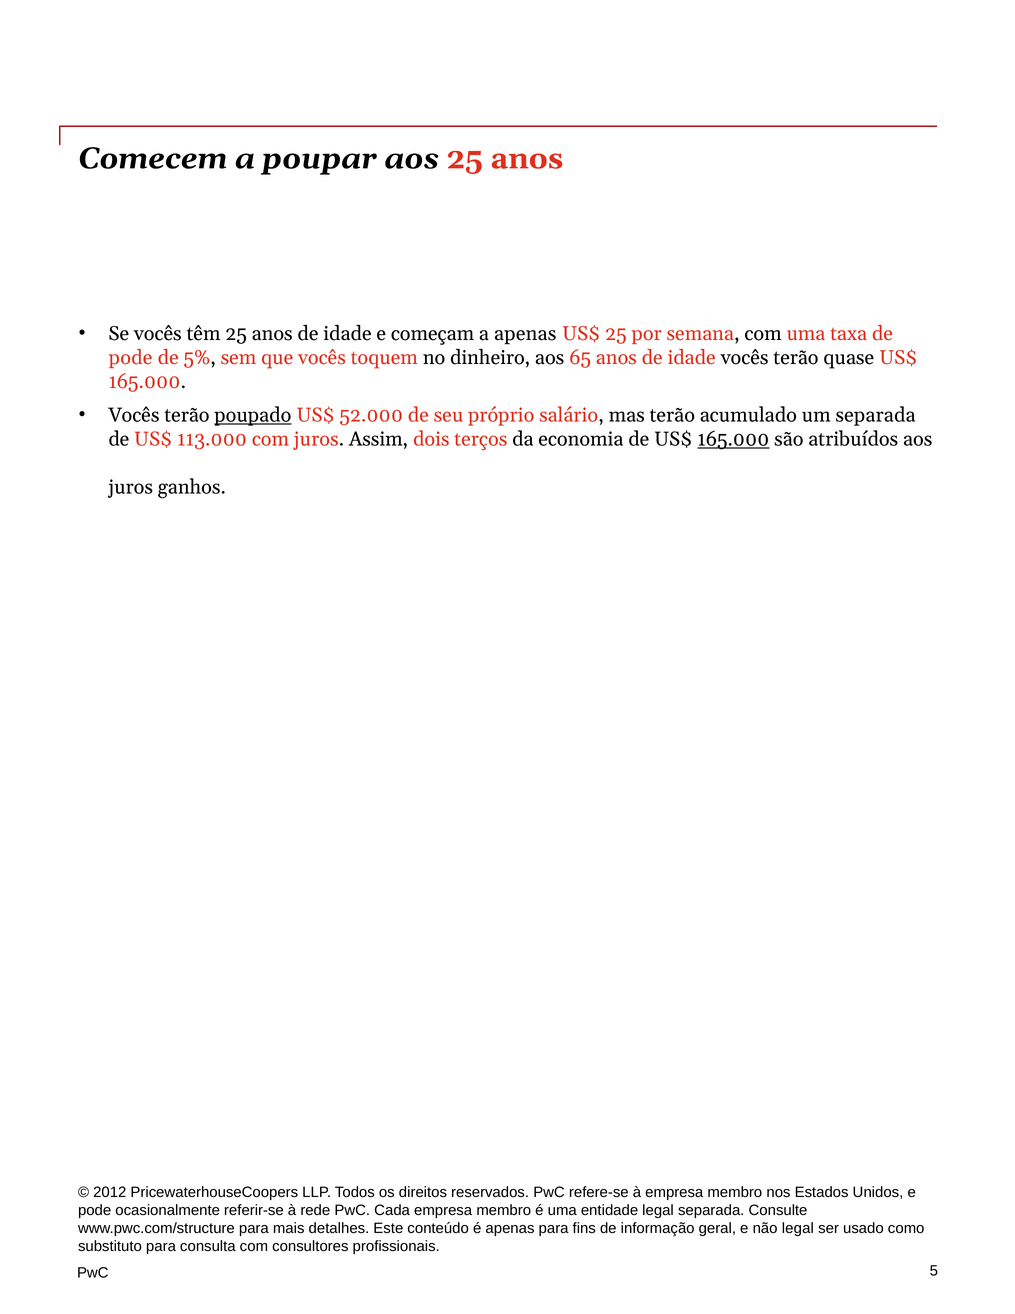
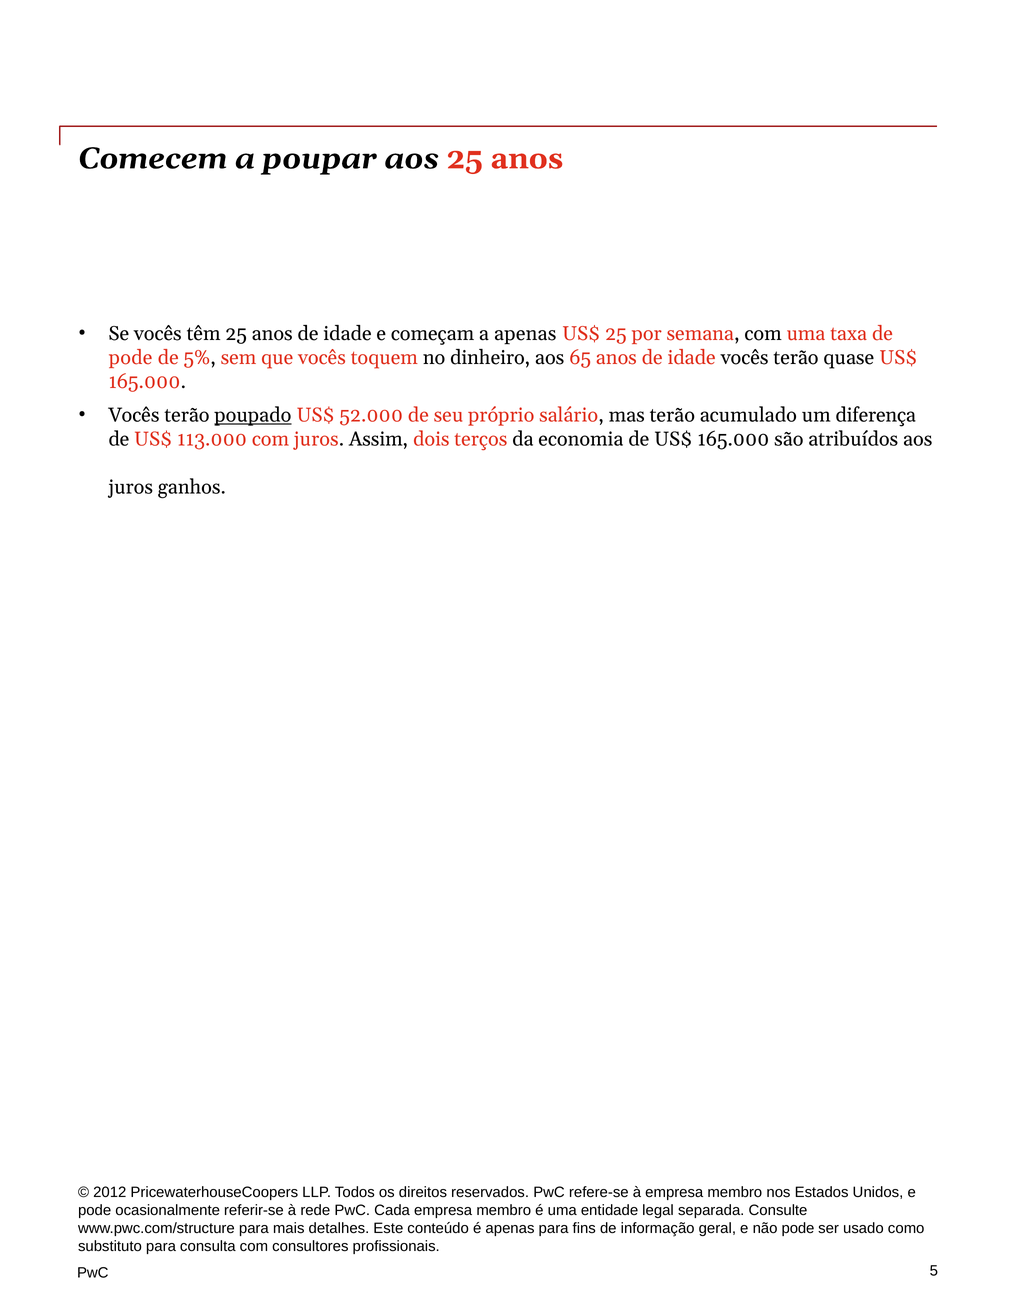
um separada: separada -> diferença
165.000 at (733, 439) underline: present -> none
não legal: legal -> pode
